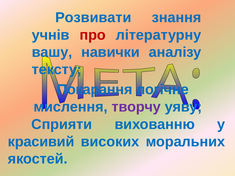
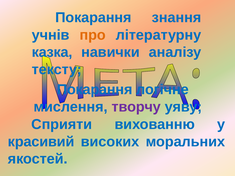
Розвивати at (93, 18): Розвивати -> Покарання
про colour: red -> orange
вашу: вашу -> казка
